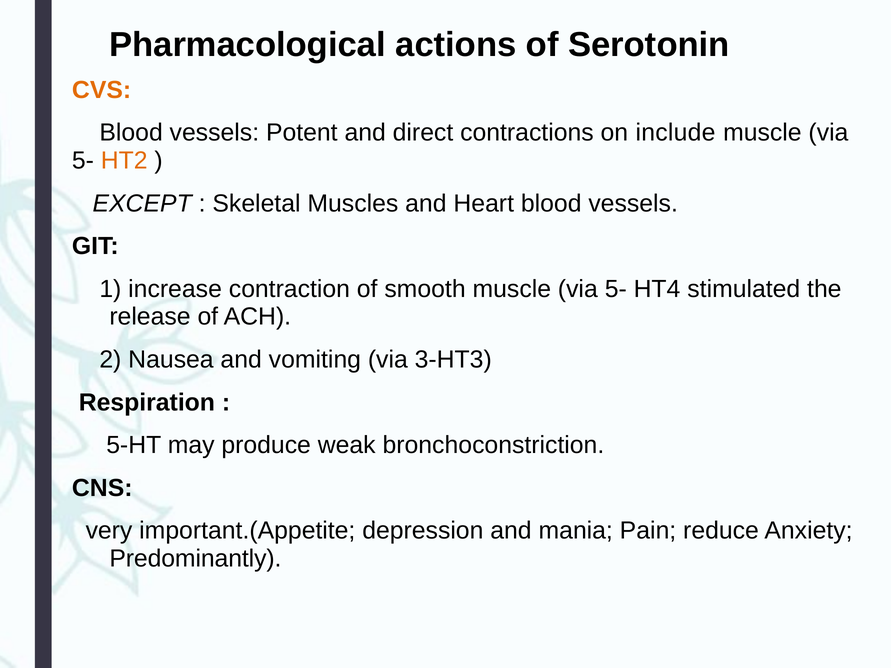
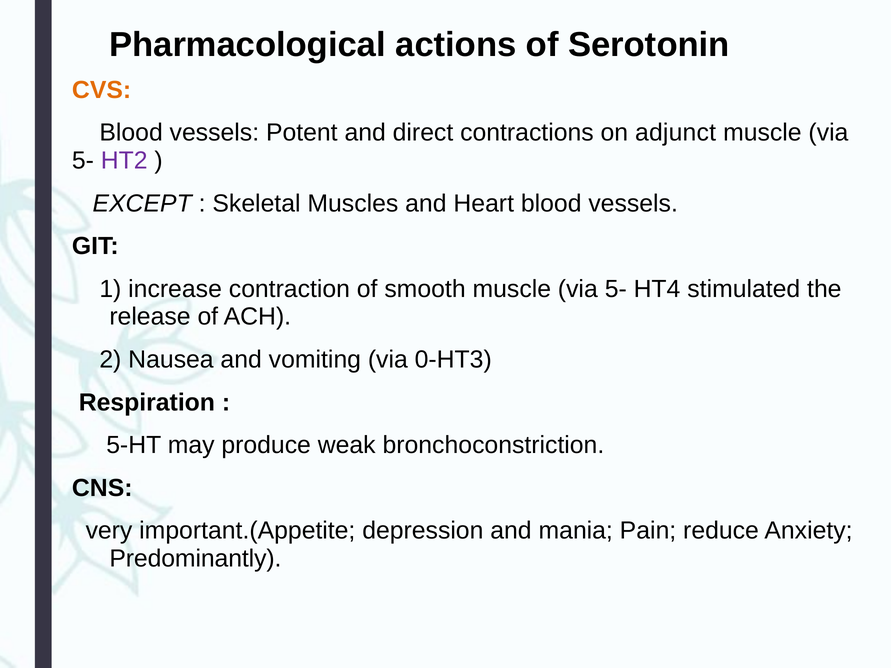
include: include -> adjunct
HT2 colour: orange -> purple
3-HT3: 3-HT3 -> 0-HT3
